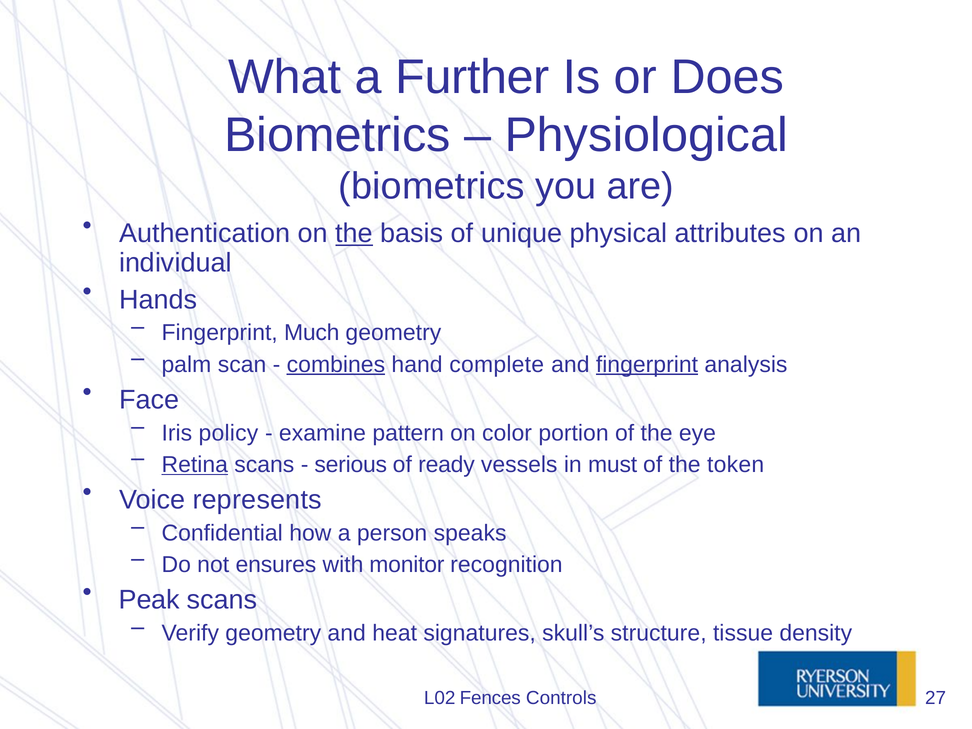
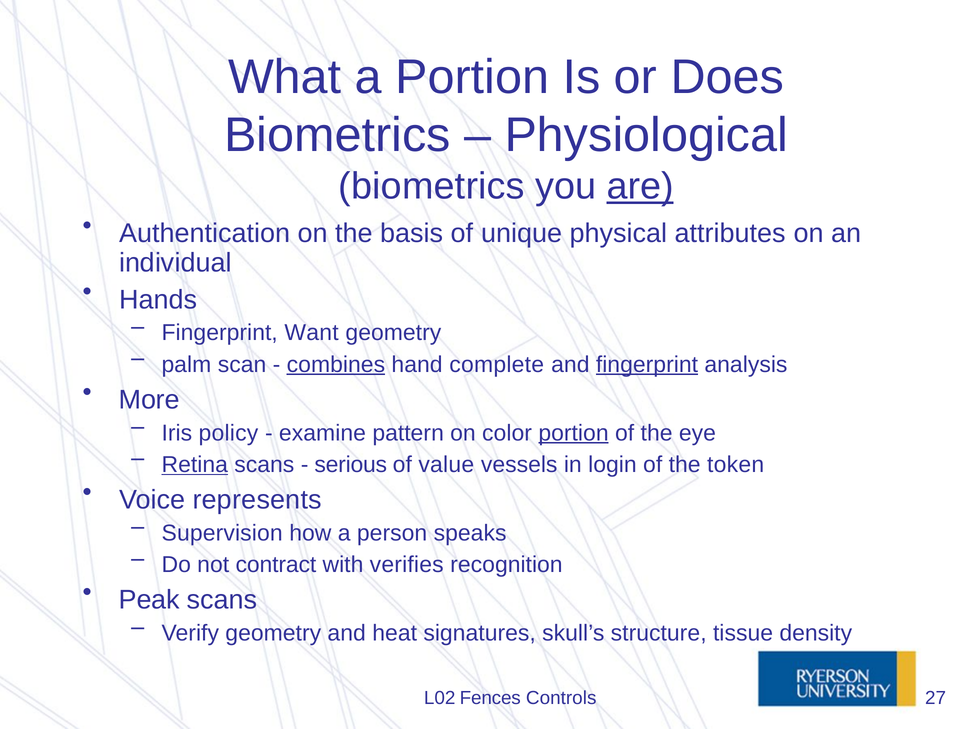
a Further: Further -> Portion
are underline: none -> present
the at (354, 234) underline: present -> none
Much: Much -> Want
Face: Face -> More
portion at (574, 433) underline: none -> present
ready: ready -> value
must: must -> login
Confidential: Confidential -> Supervision
ensures: ensures -> contract
monitor: monitor -> verifies
